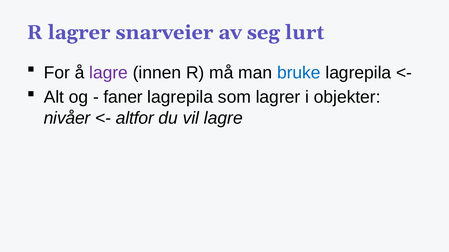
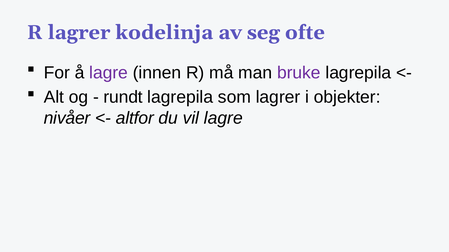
snarveier: snarveier -> kodelinja
lurt: lurt -> ofte
bruke colour: blue -> purple
faner: faner -> rundt
